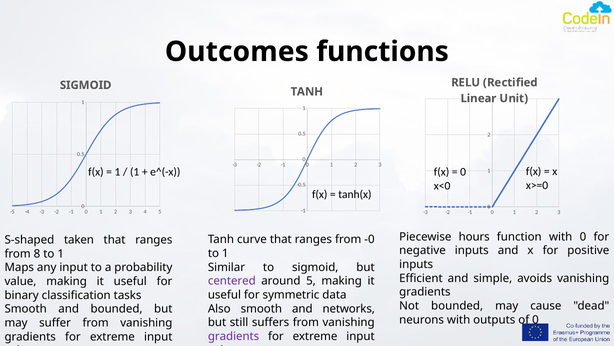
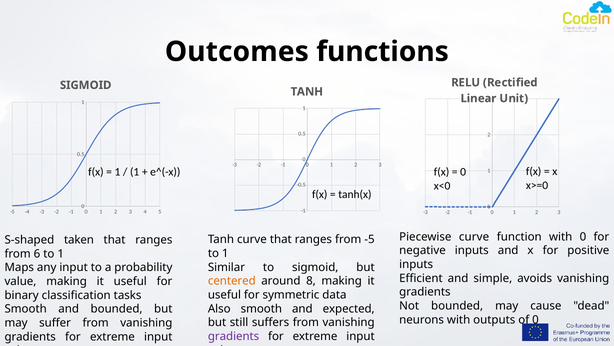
Piecewise hours: hours -> curve
from -0: -0 -> -5
8: 8 -> 6
centered colour: purple -> orange
around 5: 5 -> 8
networks: networks -> expected
